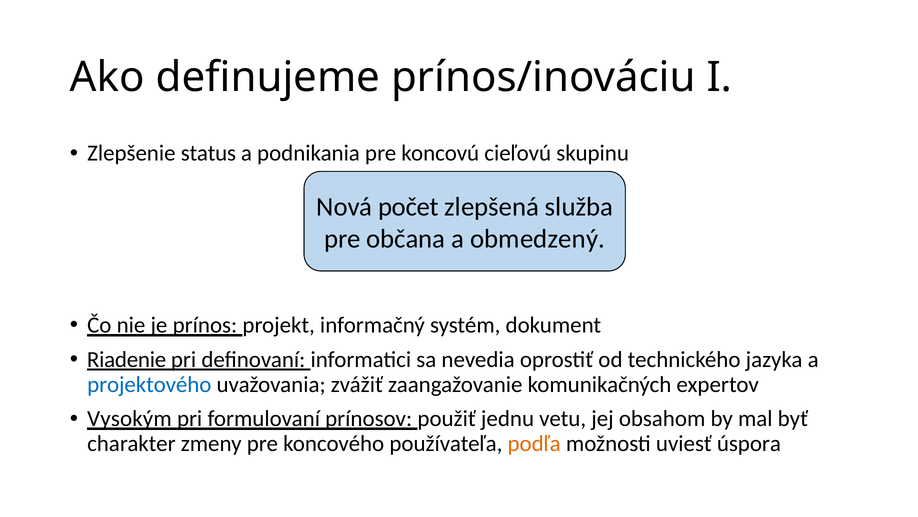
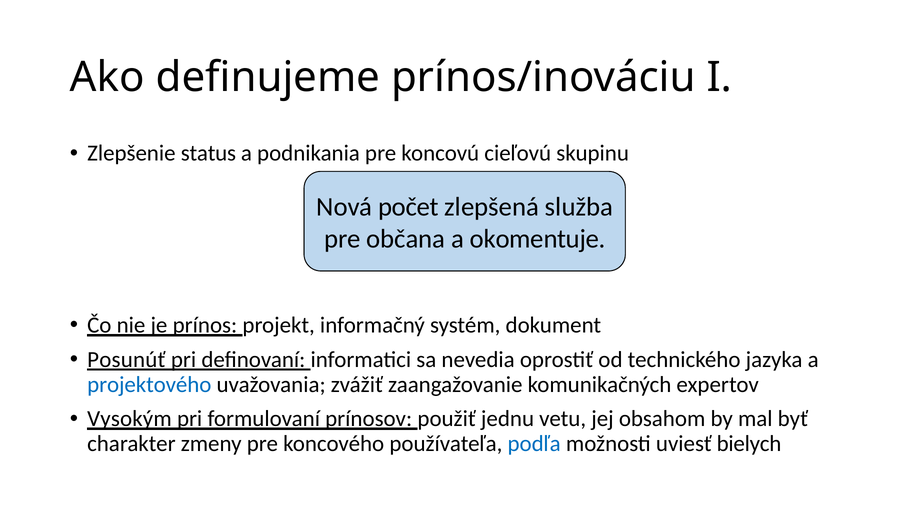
obmedzený: obmedzený -> okomentuje
Riadenie: Riadenie -> Posunúť
podľa colour: orange -> blue
úspora: úspora -> bielych
